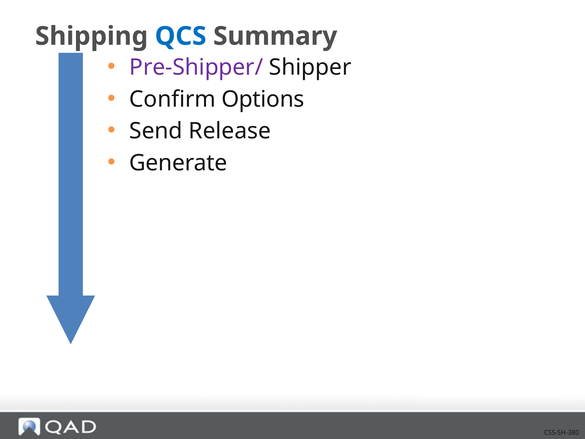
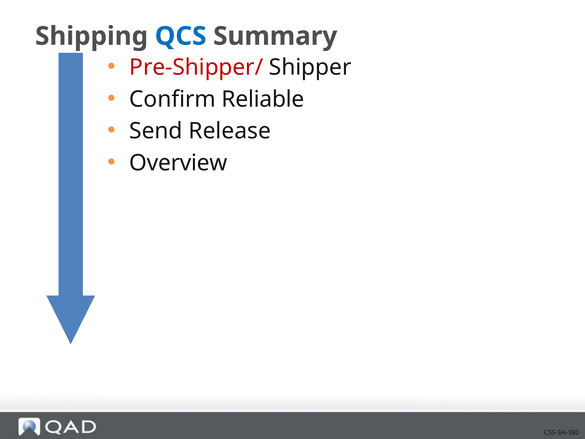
Pre-Shipper/ colour: purple -> red
Options: Options -> Reliable
Generate: Generate -> Overview
